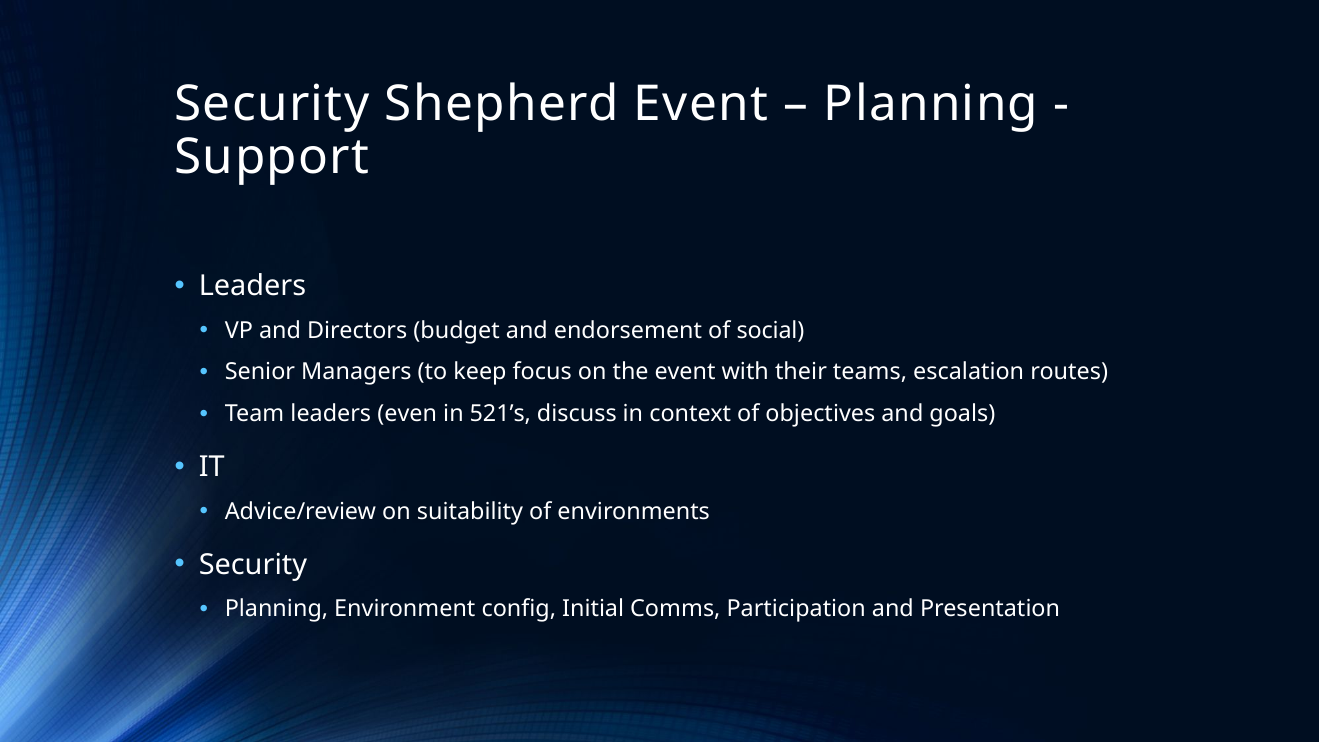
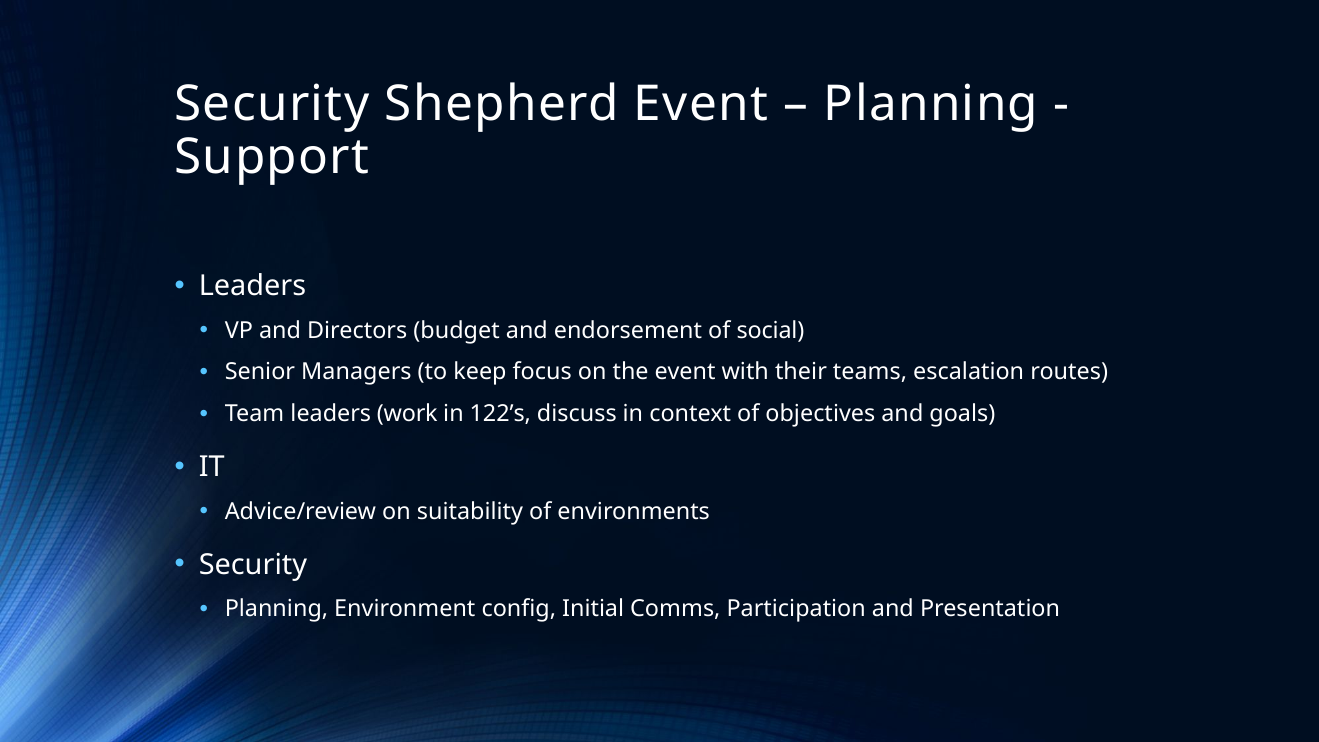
even: even -> work
521’s: 521’s -> 122’s
